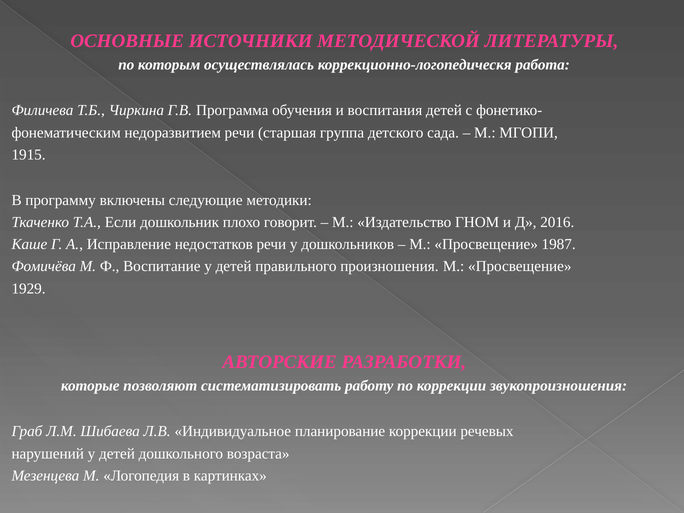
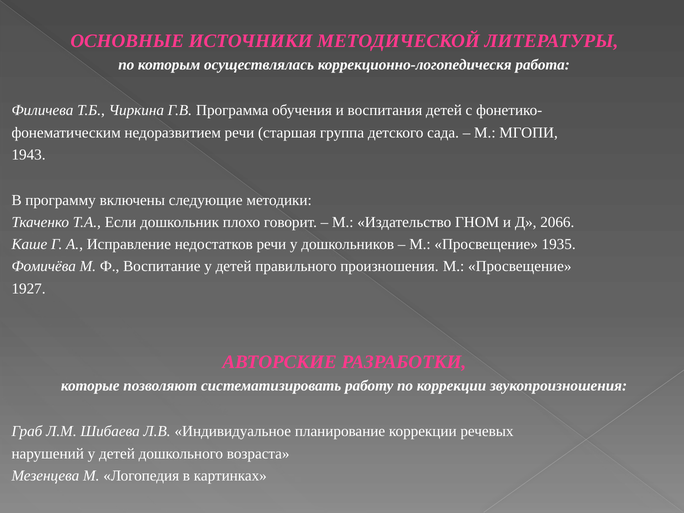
1915: 1915 -> 1943
2016: 2016 -> 2066
1987: 1987 -> 1935
1929: 1929 -> 1927
